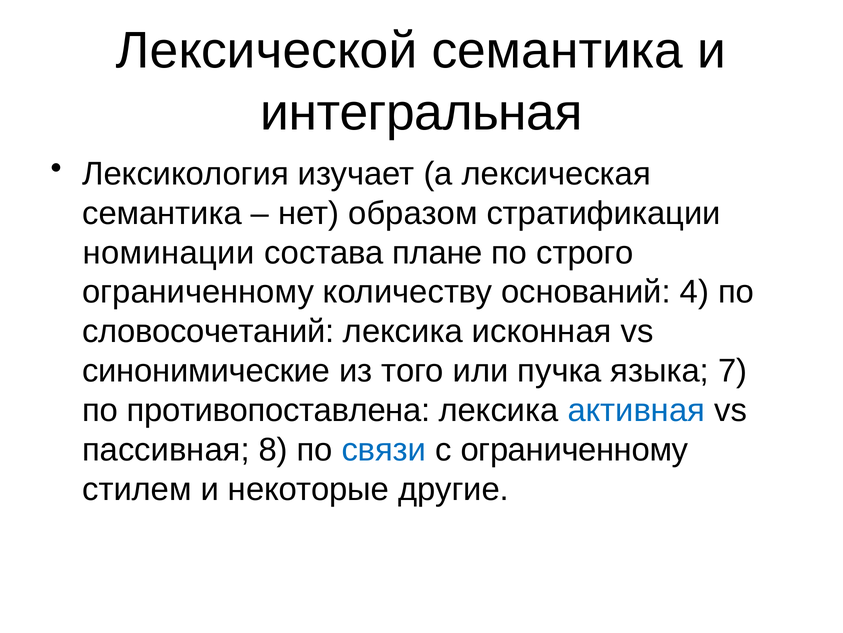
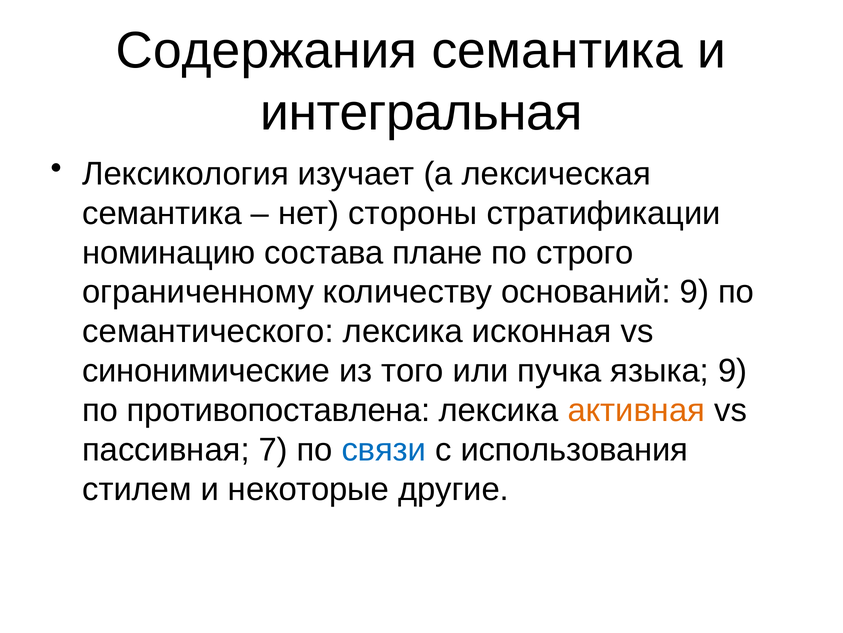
Лексической: Лексической -> Содержания
образом: образом -> стороны
номинации: номинации -> номинацию
оснований 4: 4 -> 9
словосочетаний: словосочетаний -> семантического
языка 7: 7 -> 9
активная colour: blue -> orange
8: 8 -> 7
с ограниченному: ограниченному -> использования
